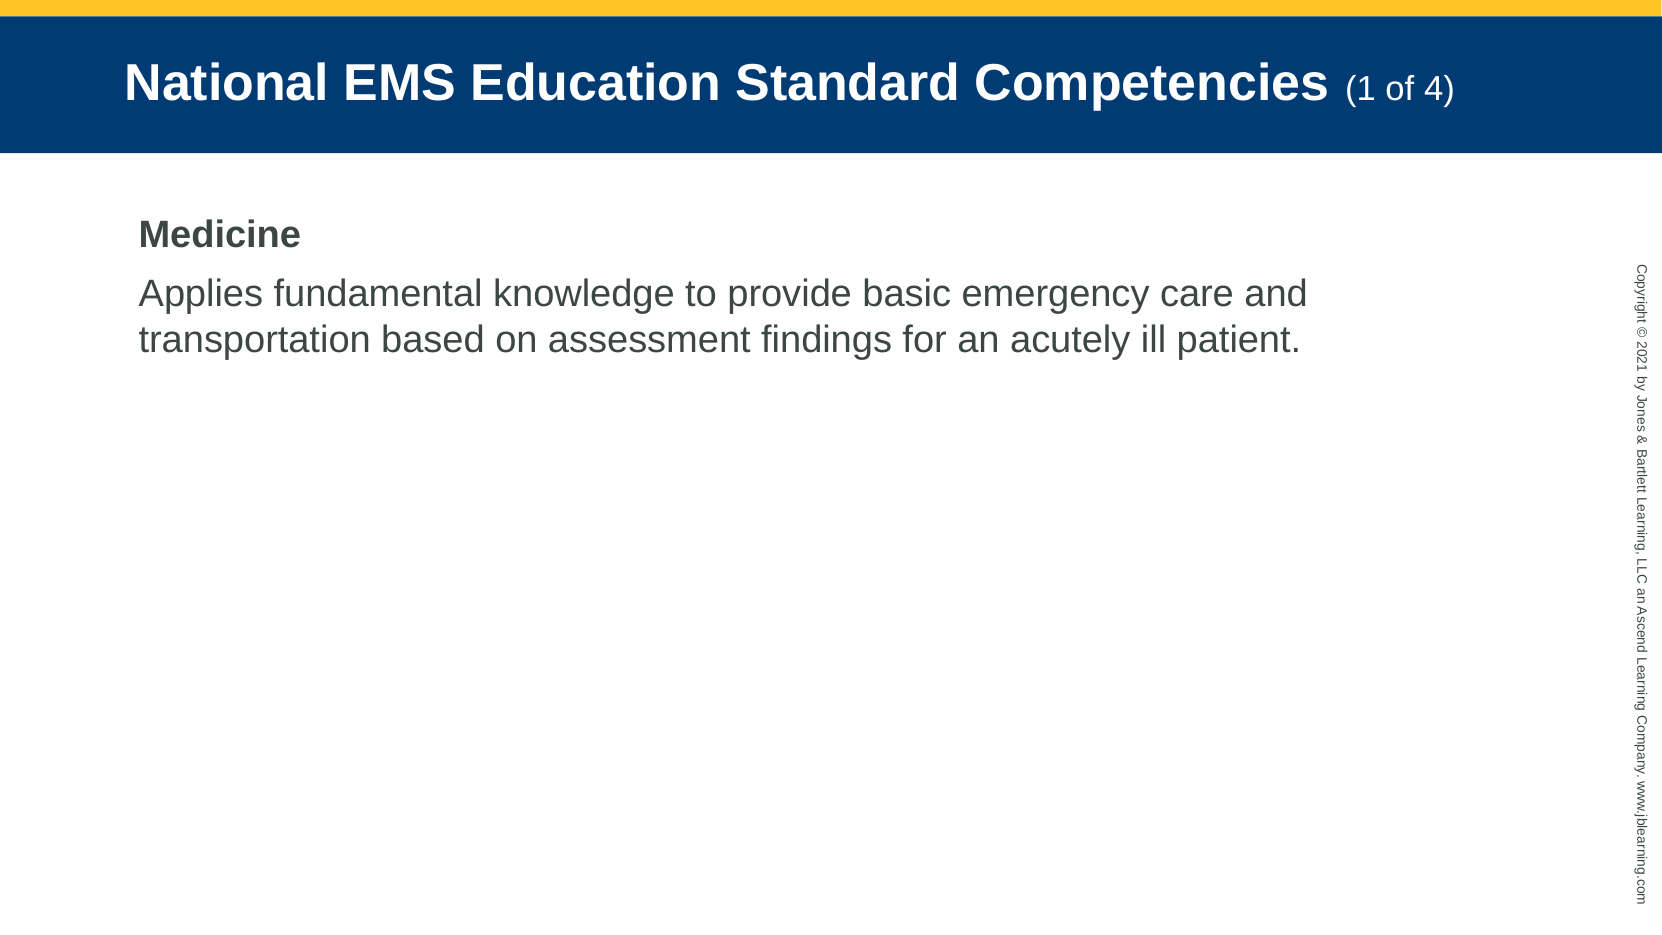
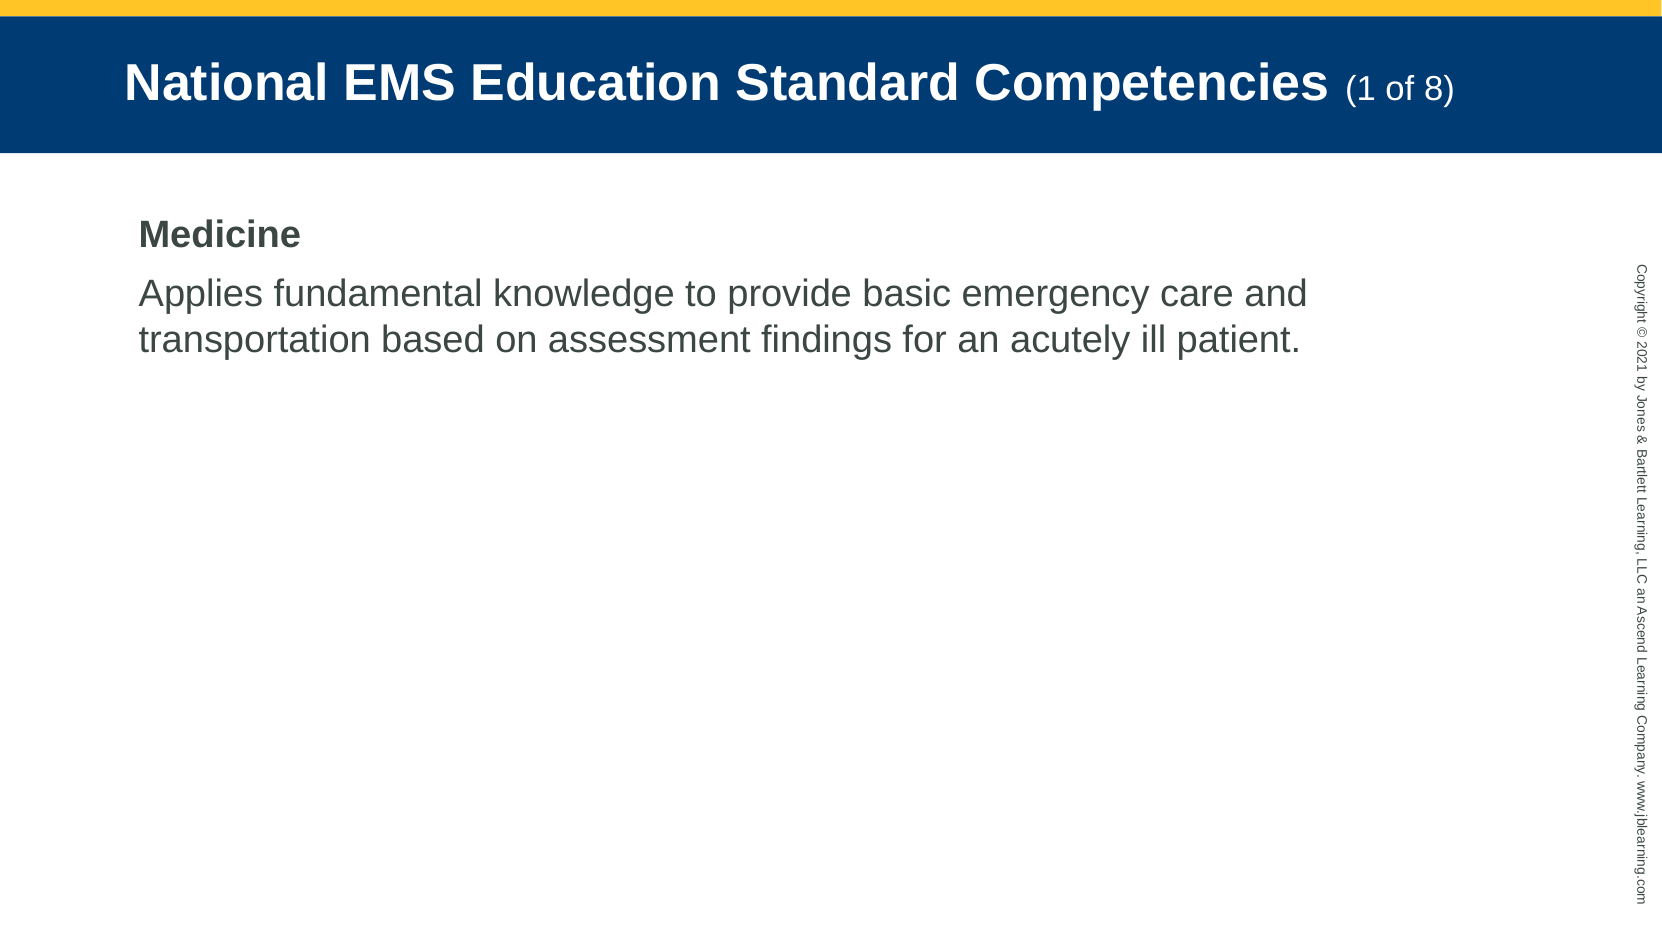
4: 4 -> 8
